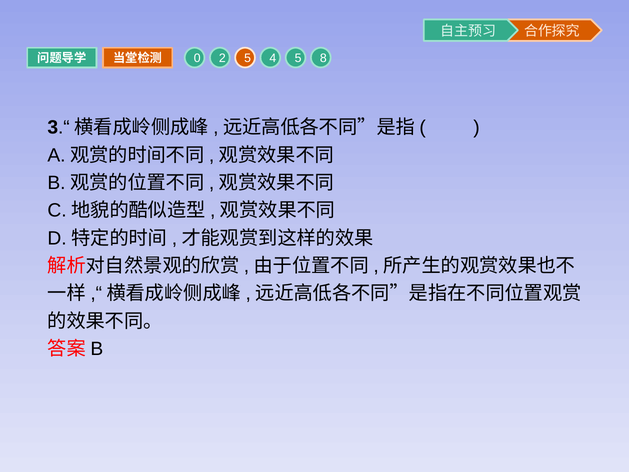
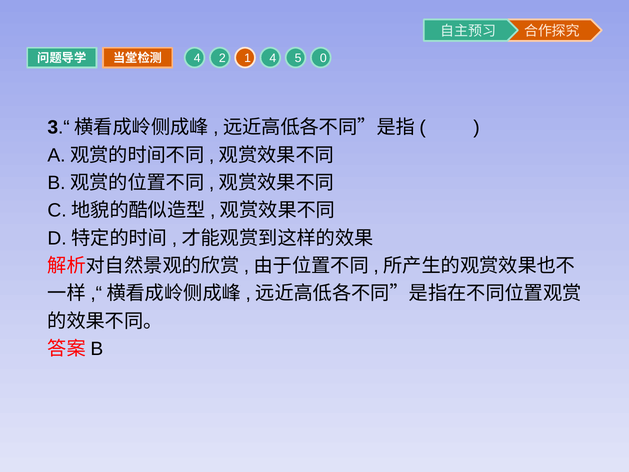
0 at (197, 58): 0 -> 4
2 5: 5 -> 1
8: 8 -> 0
